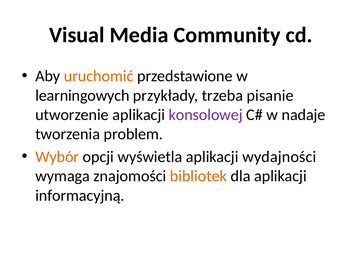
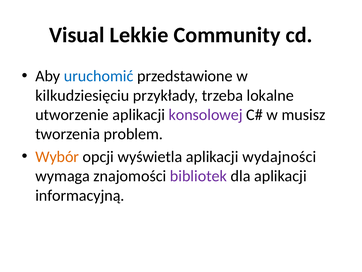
Media: Media -> Lekkie
uruchomić colour: orange -> blue
learningowych: learningowych -> kilkudziesięciu
pisanie: pisanie -> lokalne
nadaje: nadaje -> musisz
bibliotek colour: orange -> purple
